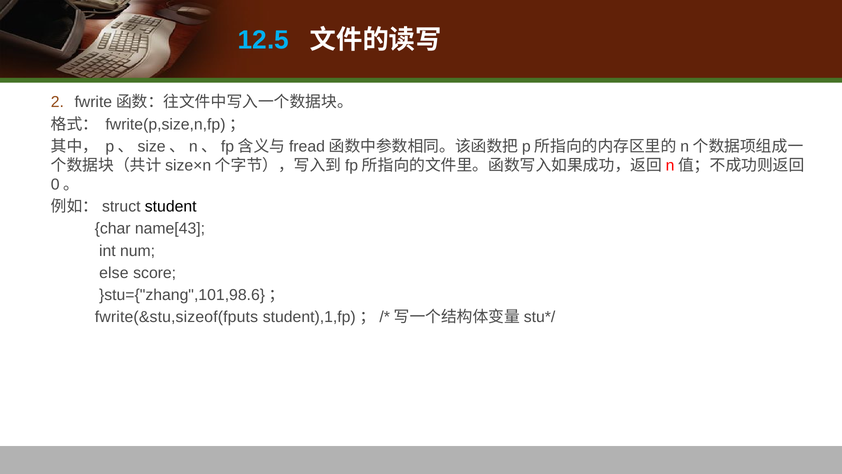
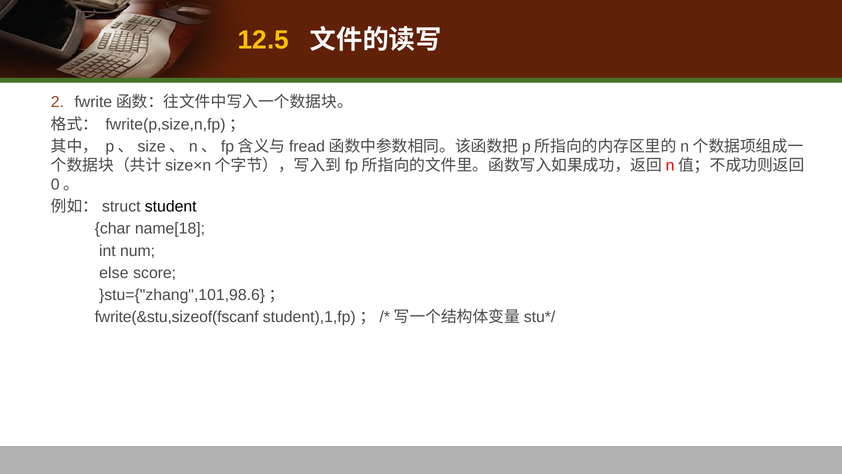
12.5 colour: light blue -> yellow
name[43: name[43 -> name[18
fwrite(&stu,sizeof(fputs: fwrite(&stu,sizeof(fputs -> fwrite(&stu,sizeof(fscanf
